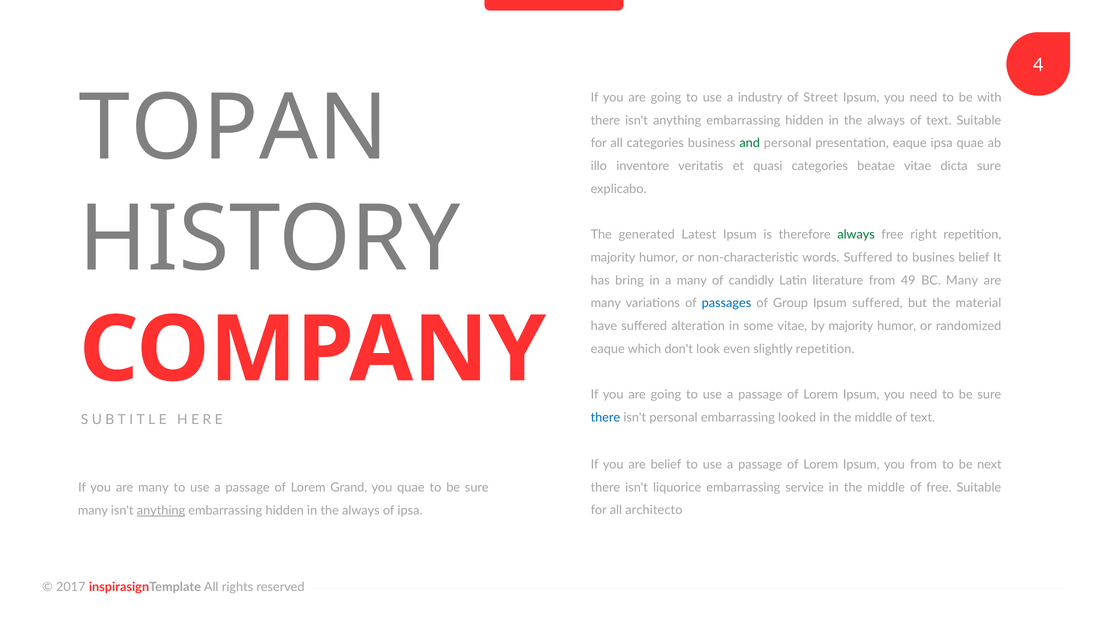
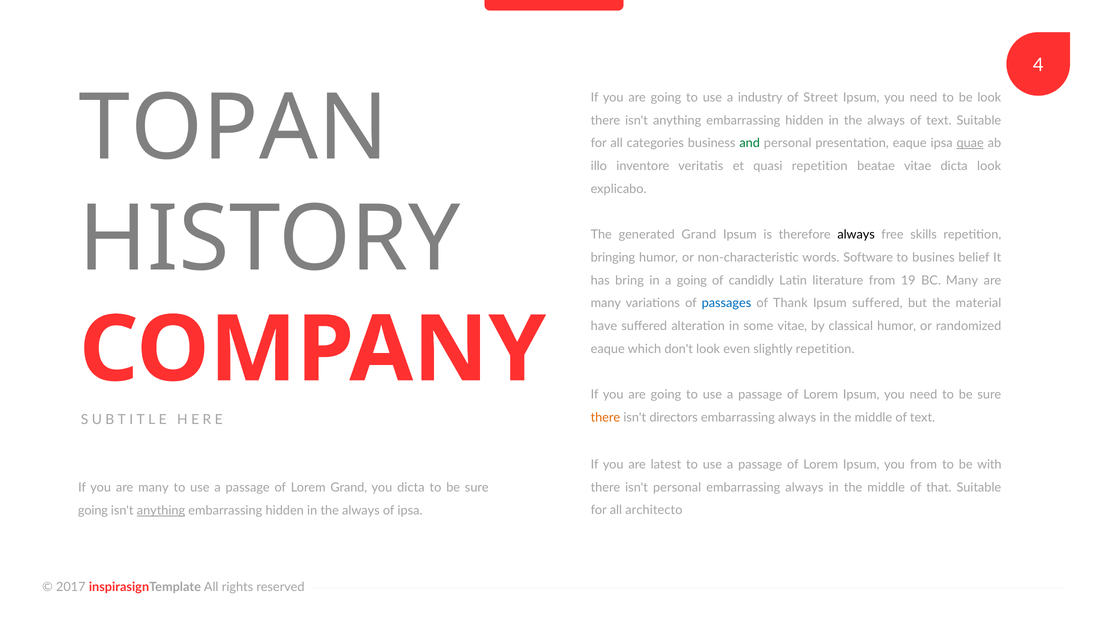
be with: with -> look
quae at (970, 143) underline: none -> present
quasi categories: categories -> repetition
dicta sure: sure -> look
generated Latest: Latest -> Grand
always at (856, 235) colour: green -> black
right: right -> skills
majority at (613, 258): majority -> bringing
words Suffered: Suffered -> Software
a many: many -> going
49: 49 -> 19
Group: Group -> Thank
by majority: majority -> classical
there at (605, 418) colour: blue -> orange
isn't personal: personal -> directors
looked at (797, 418): looked -> always
are belief: belief -> latest
next: next -> with
isn't liquorice: liquorice -> personal
service at (805, 488): service -> always
of free: free -> that
you quae: quae -> dicta
many at (93, 511): many -> going
